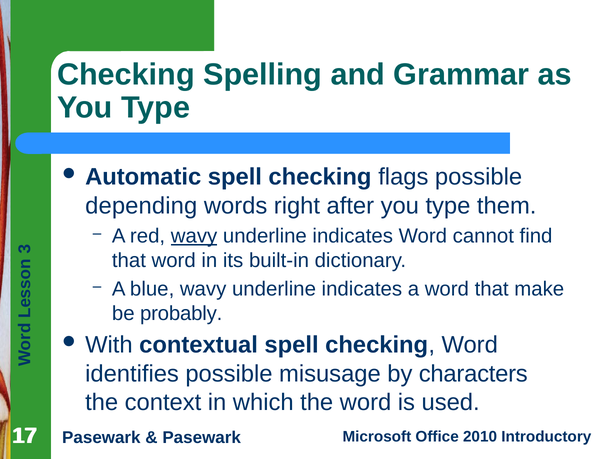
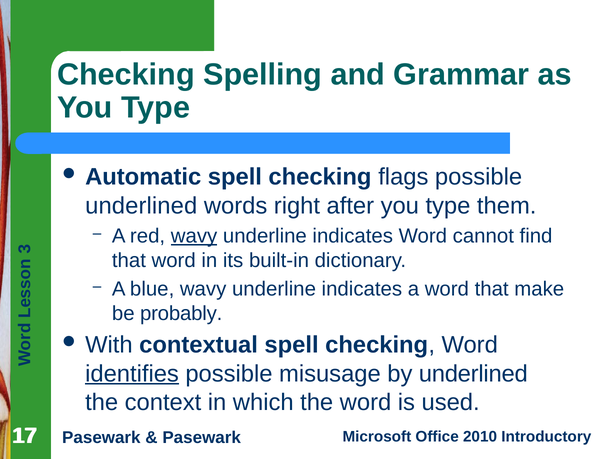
depending at (141, 206): depending -> underlined
identifies underline: none -> present
by characters: characters -> underlined
